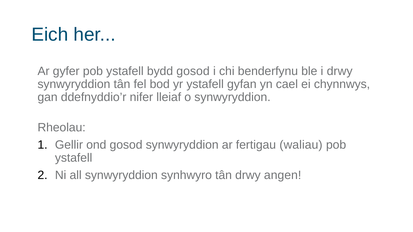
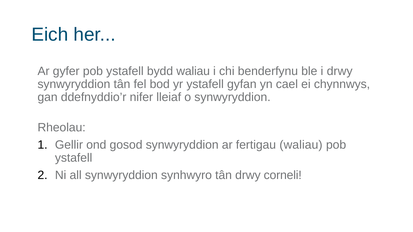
bydd gosod: gosod -> waliau
angen: angen -> corneli
